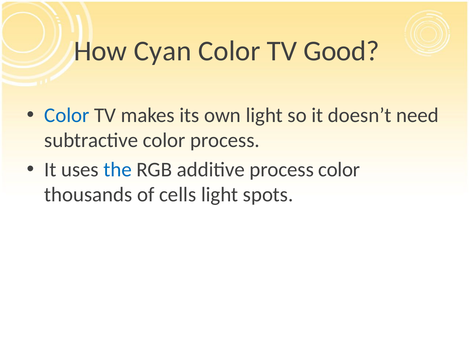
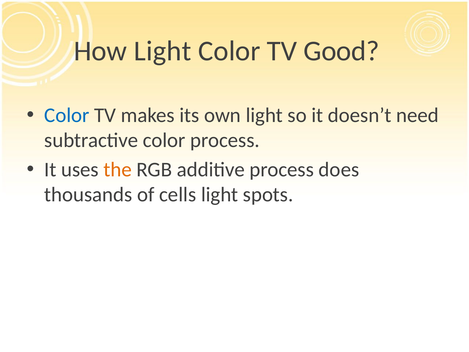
How Cyan: Cyan -> Light
the colour: blue -> orange
process color: color -> does
